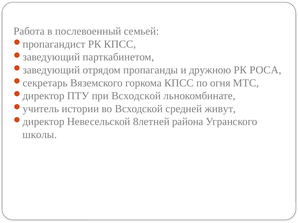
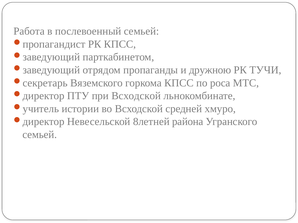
РОСА: РОСА -> ТУЧИ
огня: огня -> роса
живут: живут -> хмуро
школы at (40, 135): школы -> семьей
